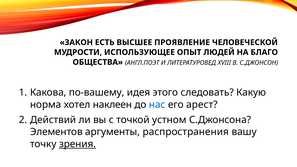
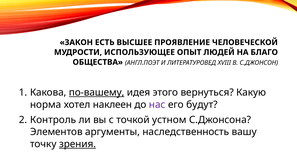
по-вашему underline: none -> present
следовать: следовать -> вернуться
нас colour: blue -> purple
арест: арест -> будут
Действий: Действий -> Контроль
распространения: распространения -> наследственность
